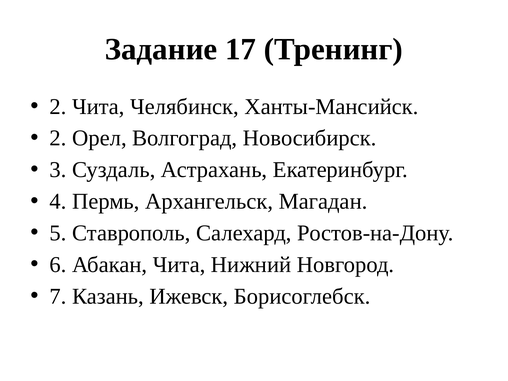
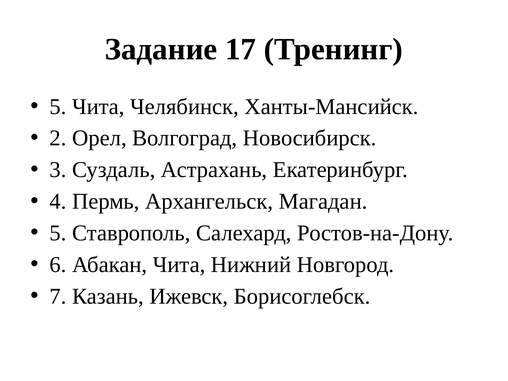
2 at (58, 107): 2 -> 5
